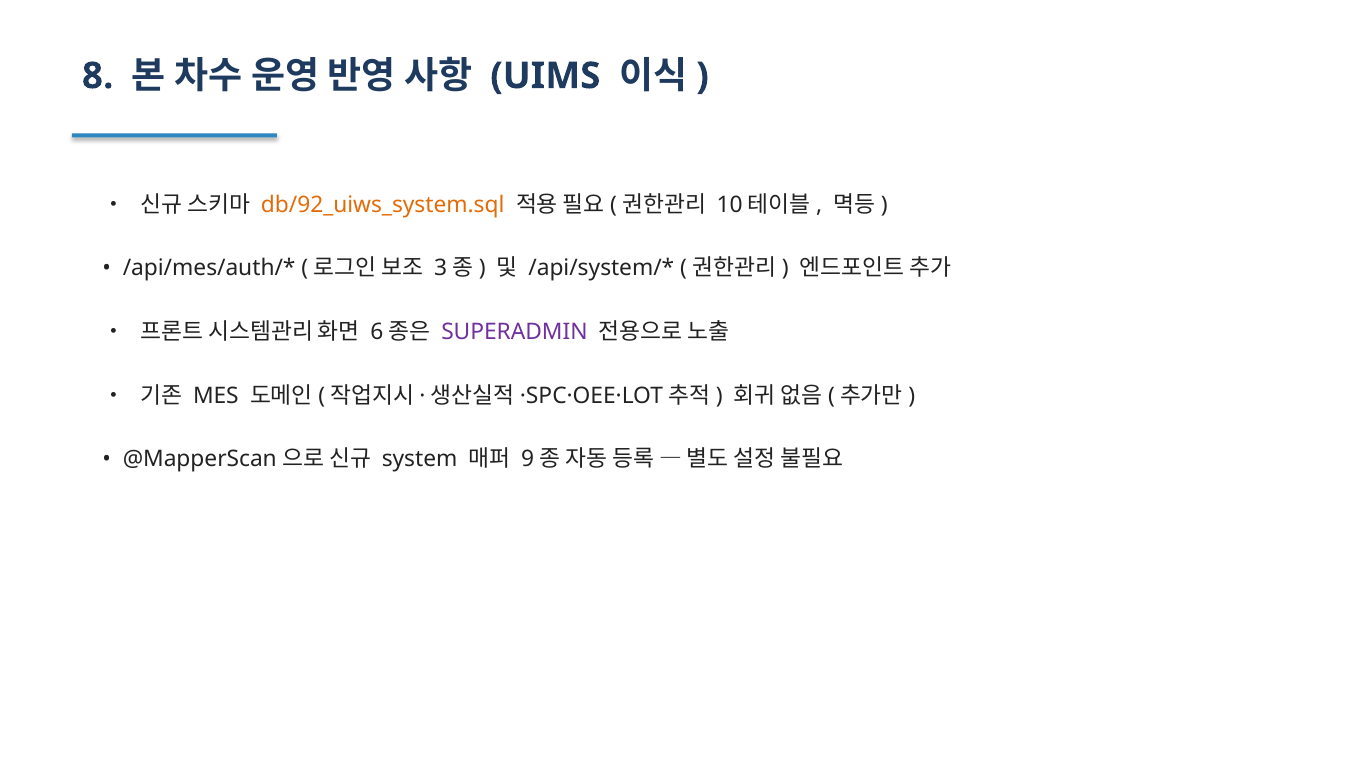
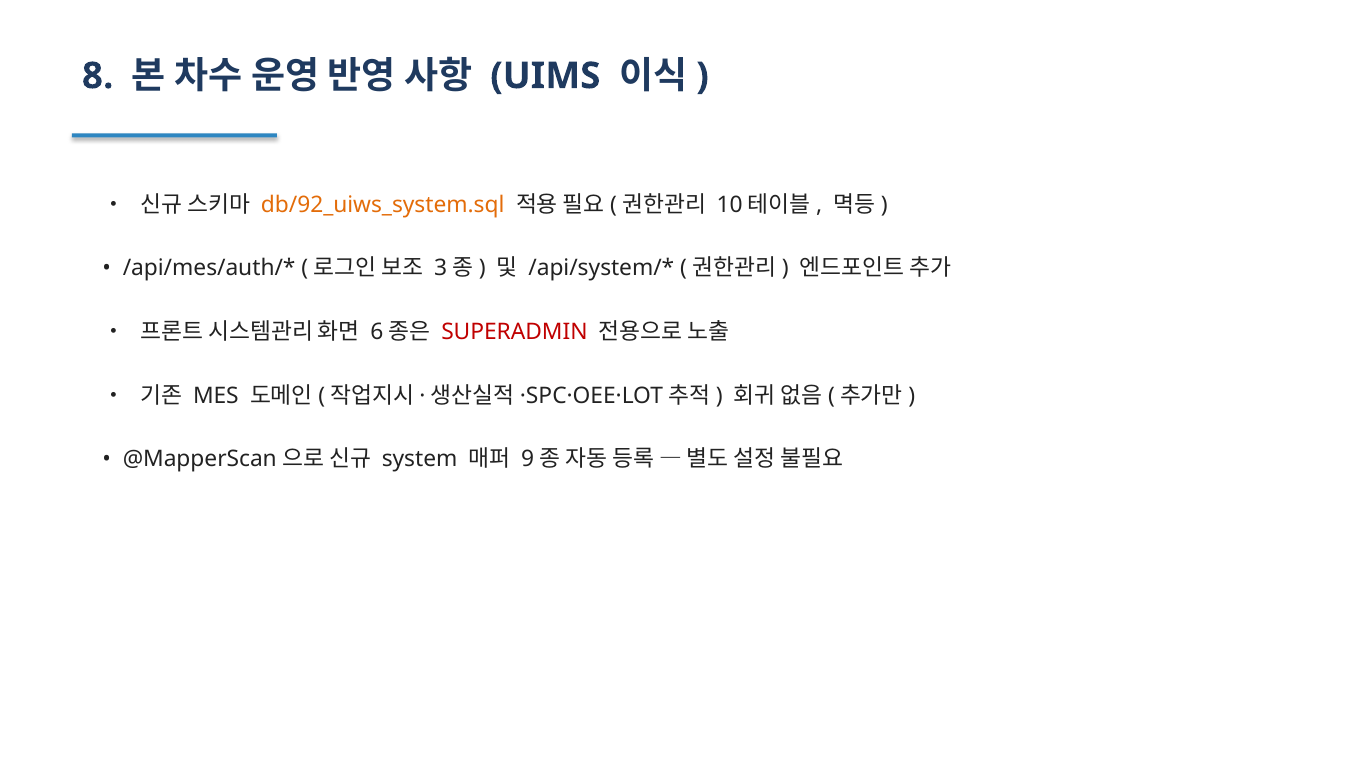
SUPERADMIN colour: purple -> red
